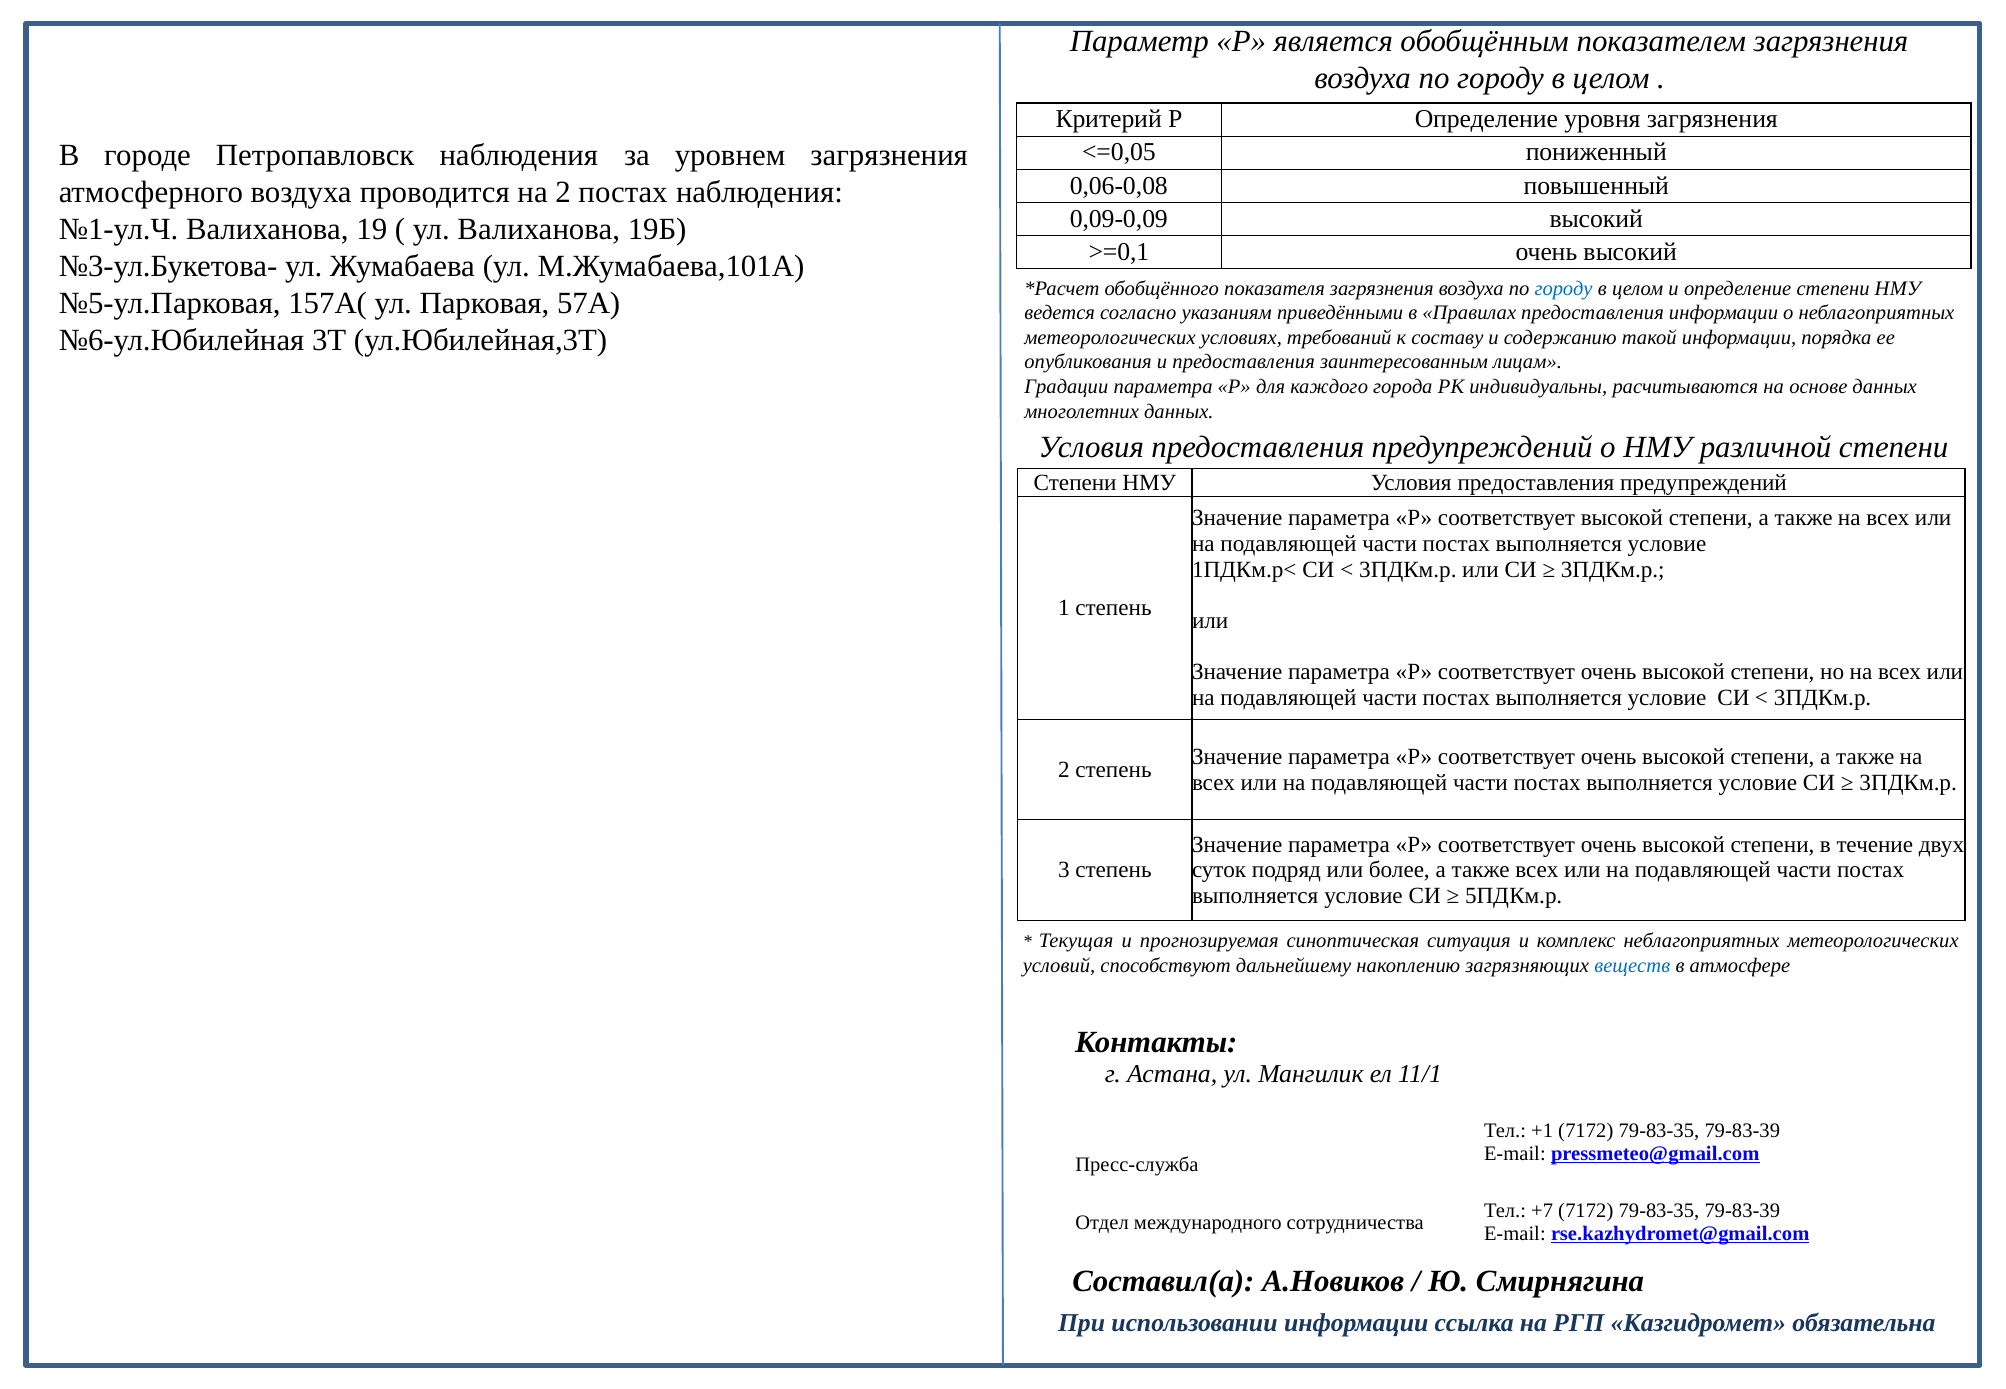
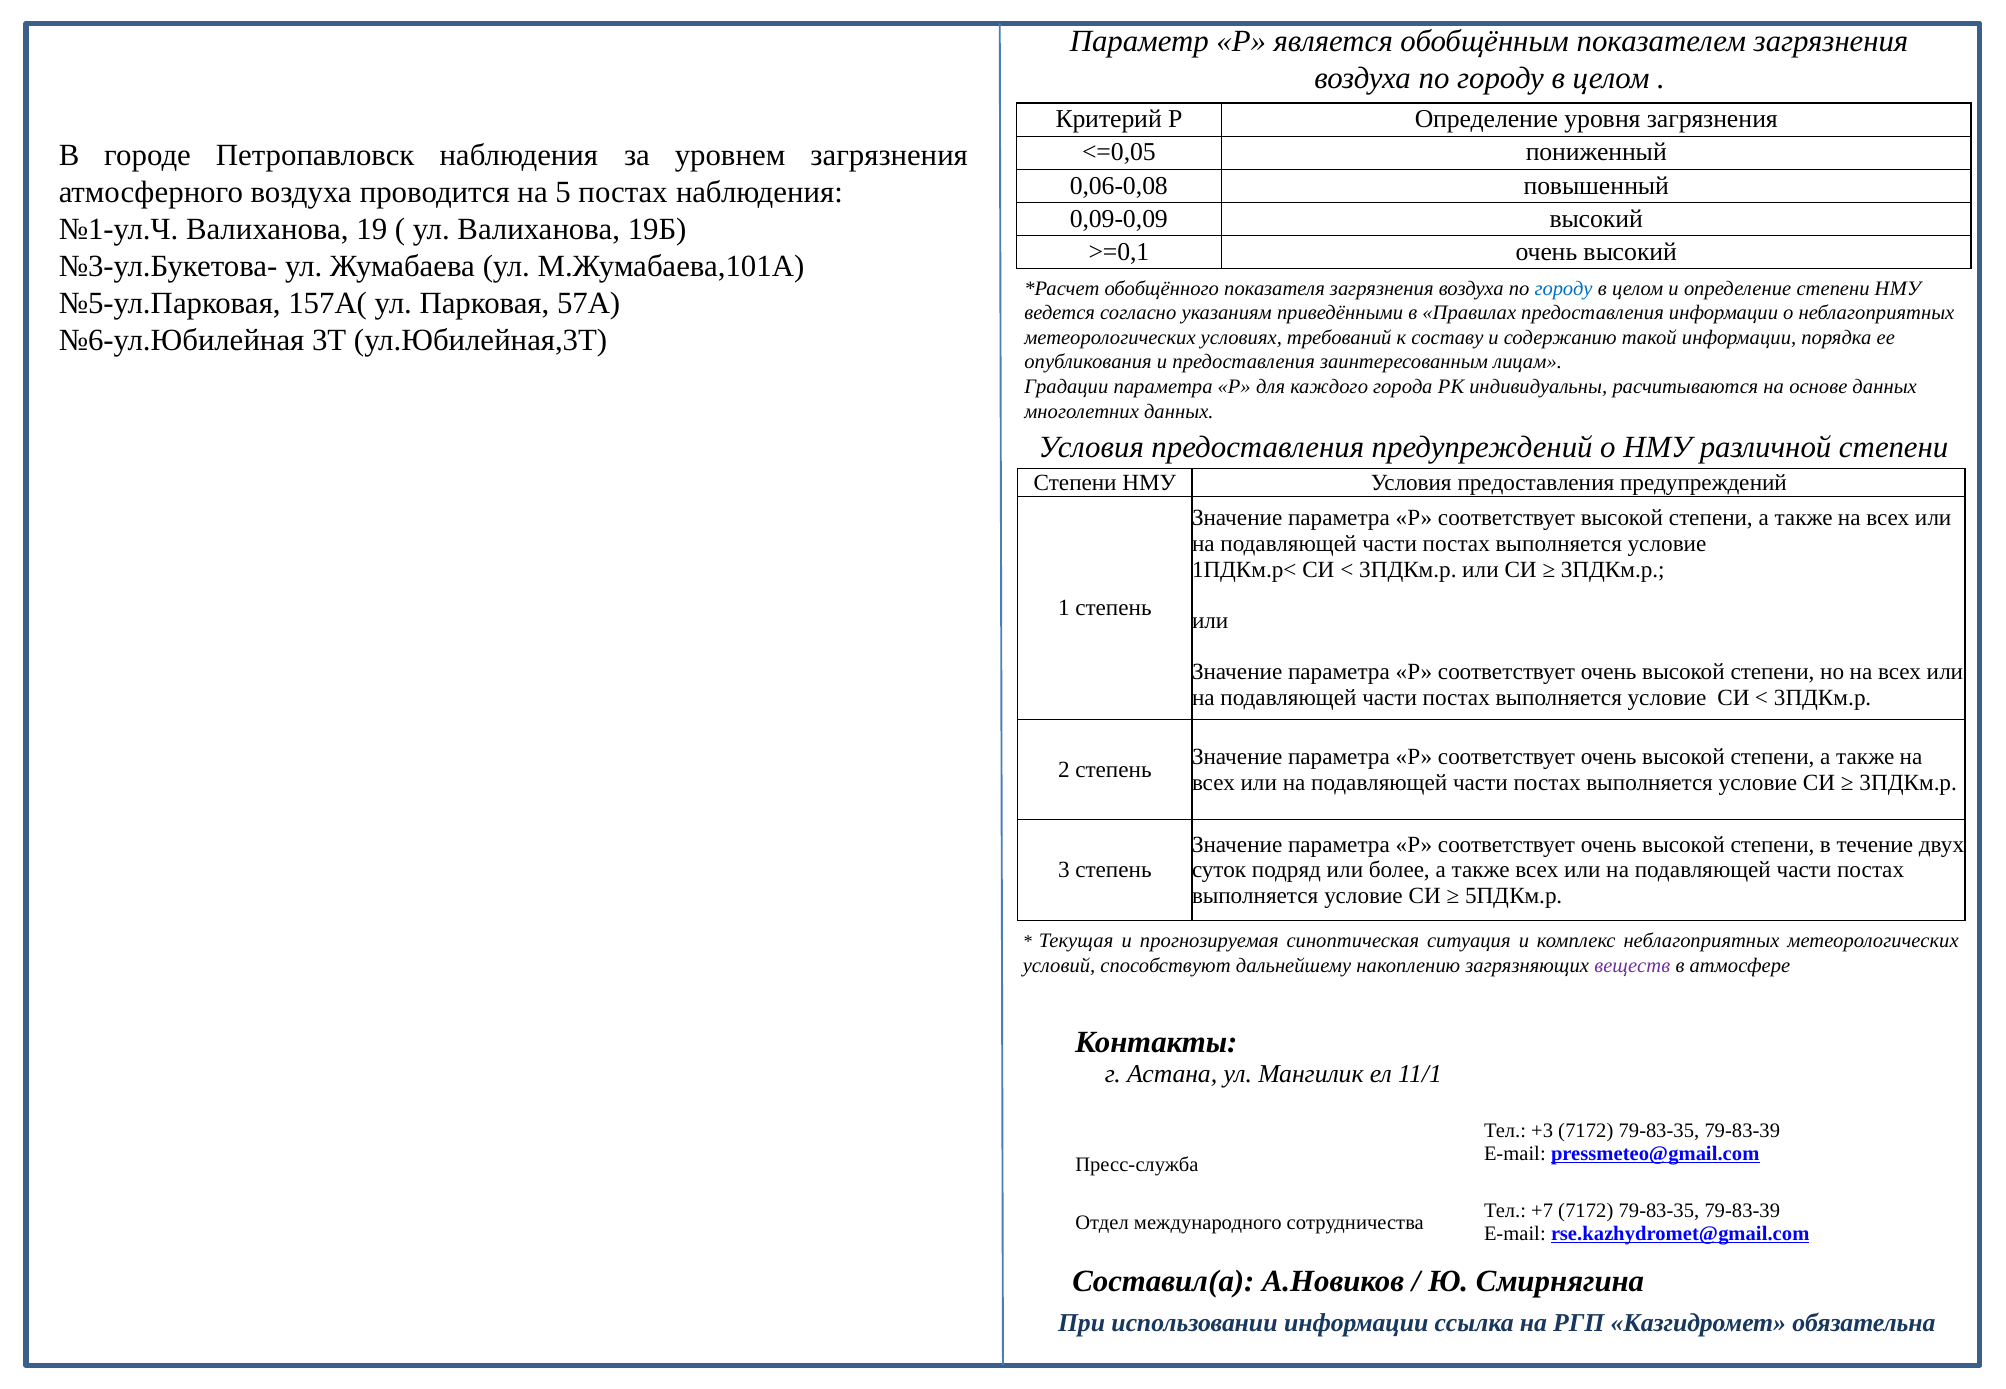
на 2: 2 -> 5
веществ colour: blue -> purple
+1: +1 -> +3
